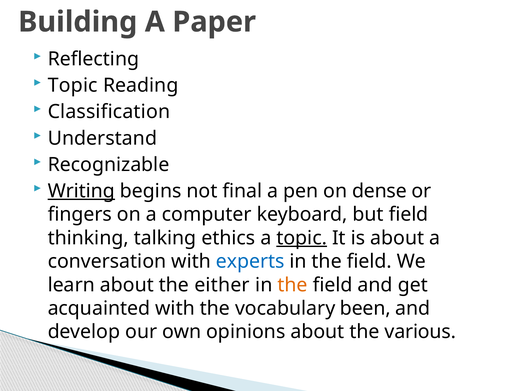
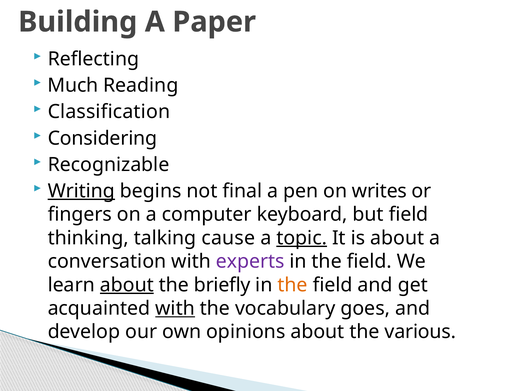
Topic at (73, 85): Topic -> Much
Understand: Understand -> Considering
dense: dense -> writes
ethics: ethics -> cause
experts colour: blue -> purple
about at (127, 285) underline: none -> present
either: either -> briefly
with at (175, 308) underline: none -> present
been: been -> goes
